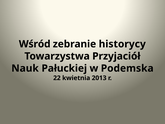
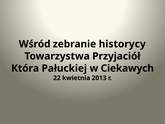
Nauk: Nauk -> Która
Podemska: Podemska -> Ciekawych
